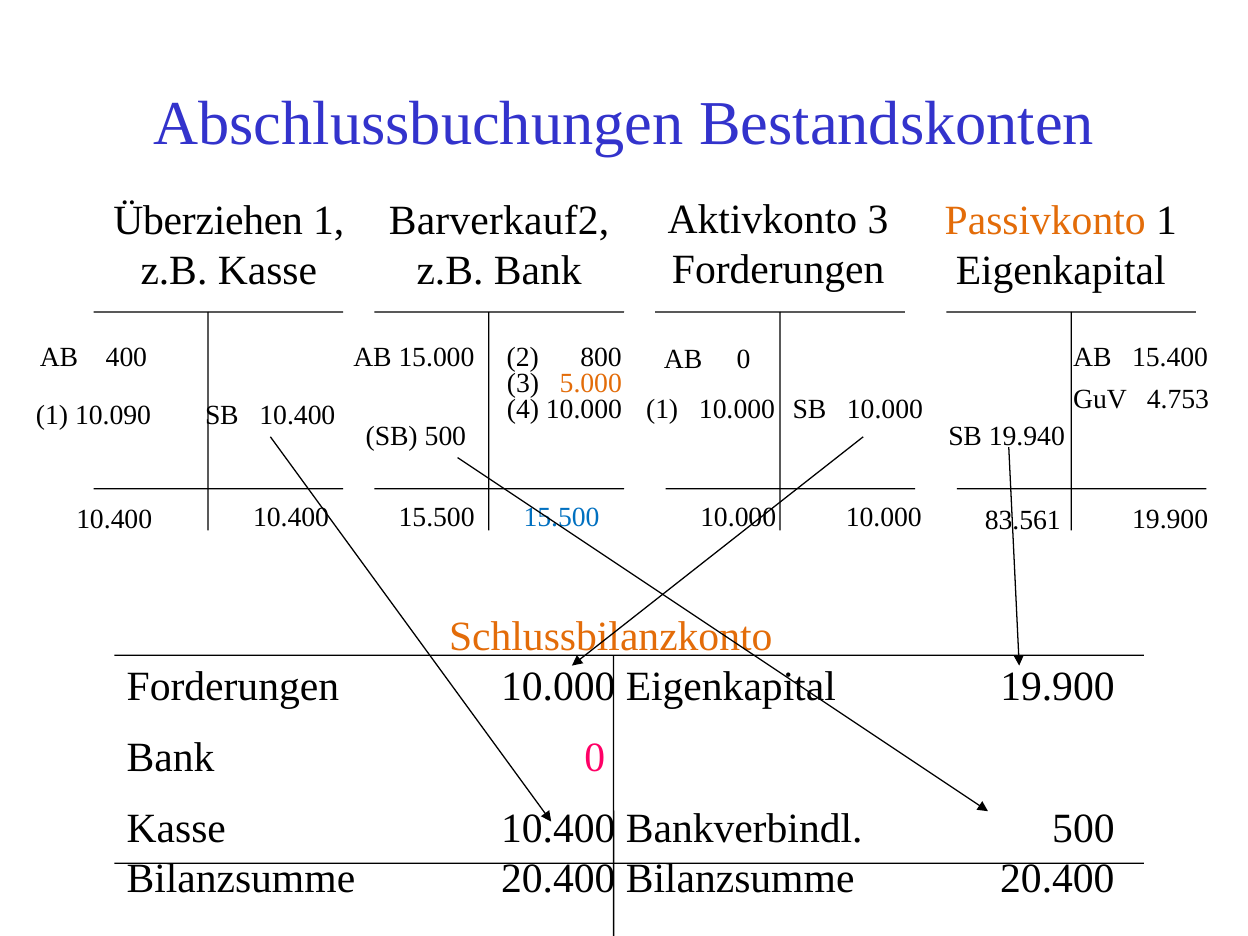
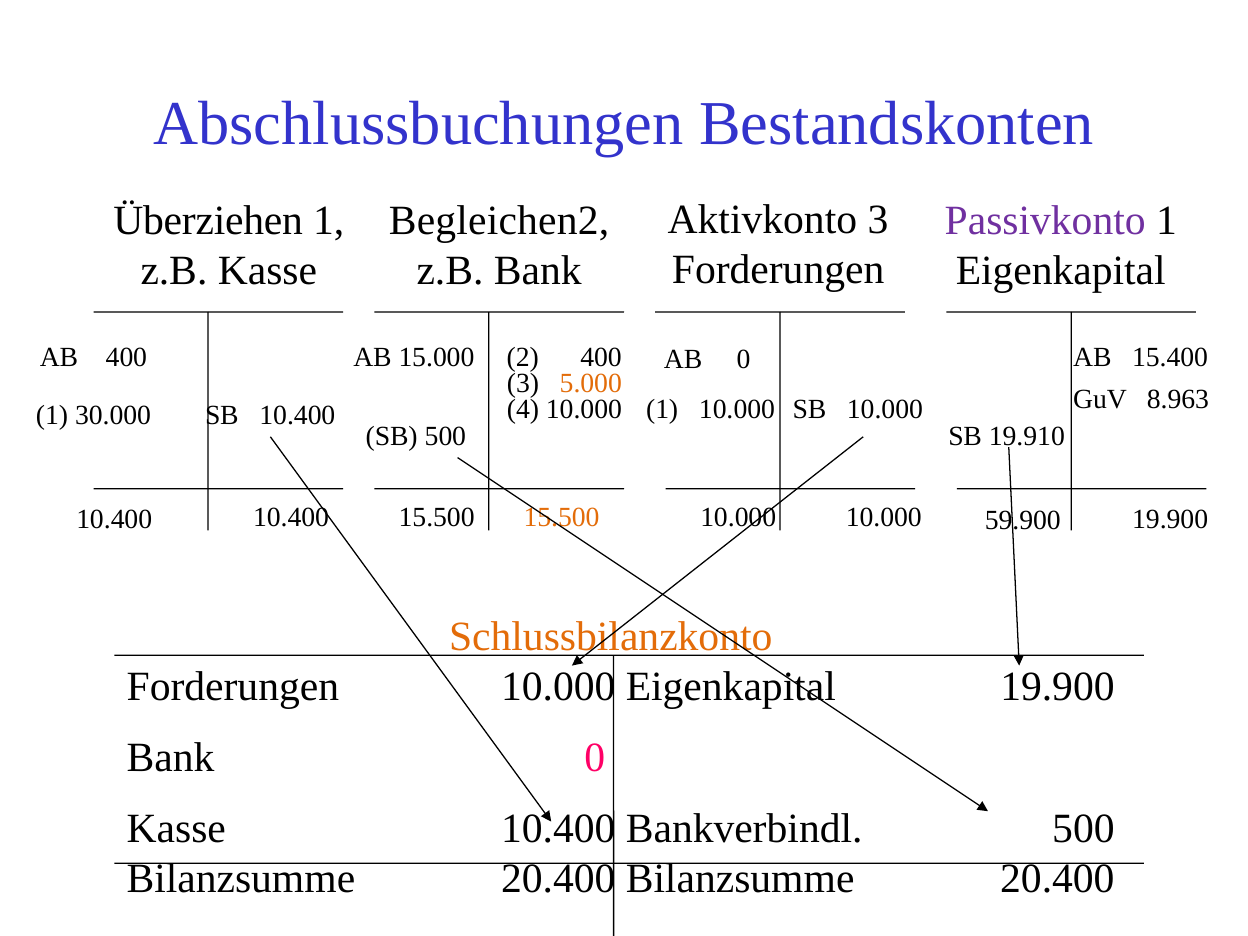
Barverkauf2: Barverkauf2 -> Begleichen2
Passivkonto colour: orange -> purple
2 800: 800 -> 400
4.753: 4.753 -> 8.963
10.090: 10.090 -> 30.000
19.940: 19.940 -> 19.910
15.500 at (562, 517) colour: blue -> orange
83.561: 83.561 -> 59.900
